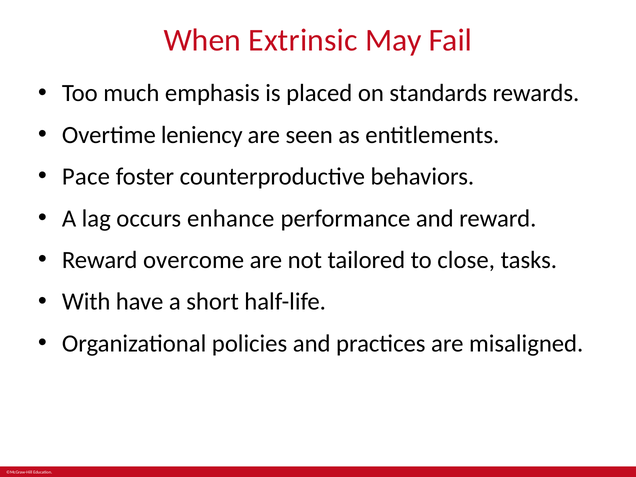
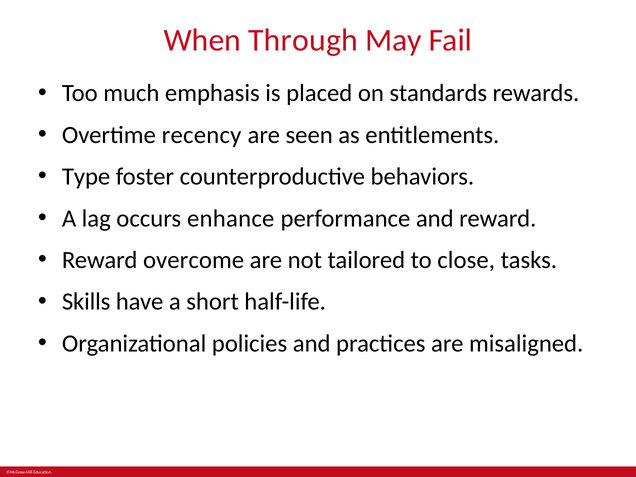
Extrinsic: Extrinsic -> Through
leniency: leniency -> recency
Pace: Pace -> Type
With: With -> Skills
